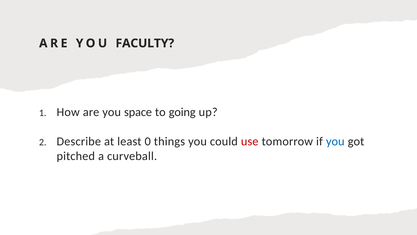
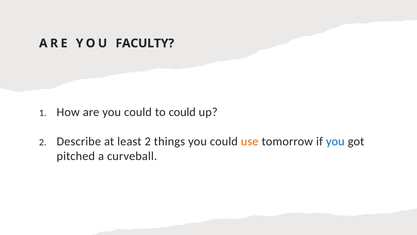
are you space: space -> could
to going: going -> could
least 0: 0 -> 2
use colour: red -> orange
